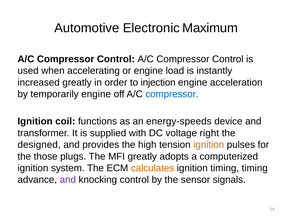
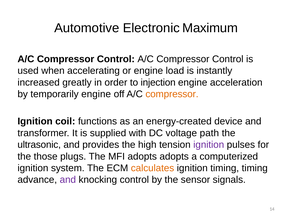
compressor at (172, 94) colour: blue -> orange
energy-speeds: energy-speeds -> energy-created
right: right -> path
designed: designed -> ultrasonic
ignition at (209, 145) colour: orange -> purple
MFI greatly: greatly -> adopts
